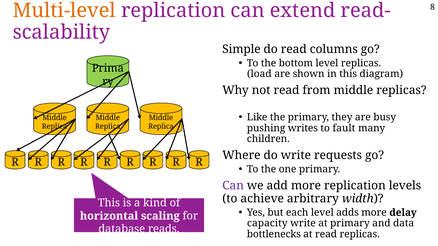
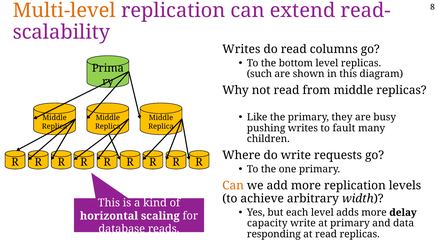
Simple at (241, 49): Simple -> Writes
load: load -> such
Can at (233, 186) colour: purple -> orange
bottlenecks: bottlenecks -> responding
